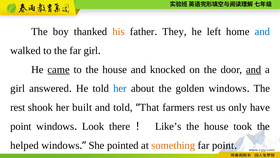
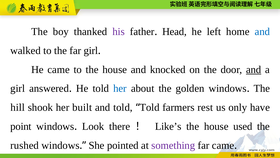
his colour: orange -> purple
They: They -> Head
came at (59, 69) underline: present -> none
rest at (18, 107): rest -> hill
That at (150, 107): That -> Told
took: took -> used
helped: helped -> rushed
something colour: orange -> purple
far point: point -> came
